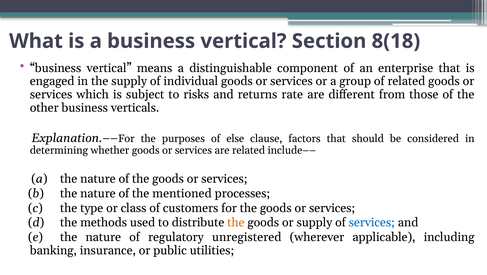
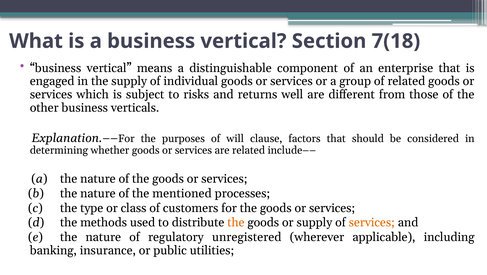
8(18: 8(18 -> 7(18
rate: rate -> well
else: else -> will
services at (372, 222) colour: blue -> orange
